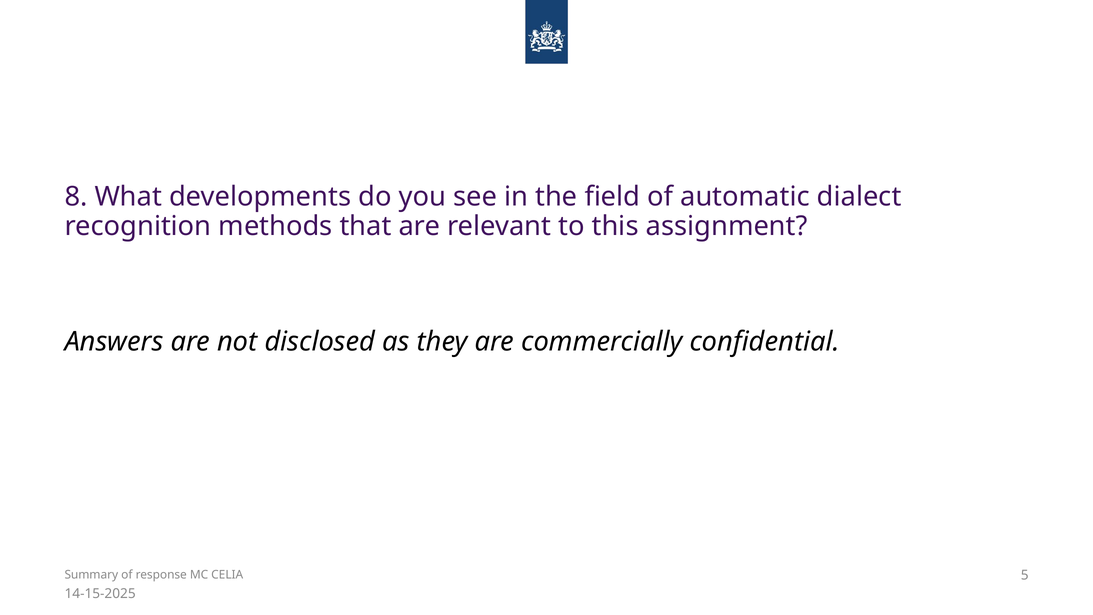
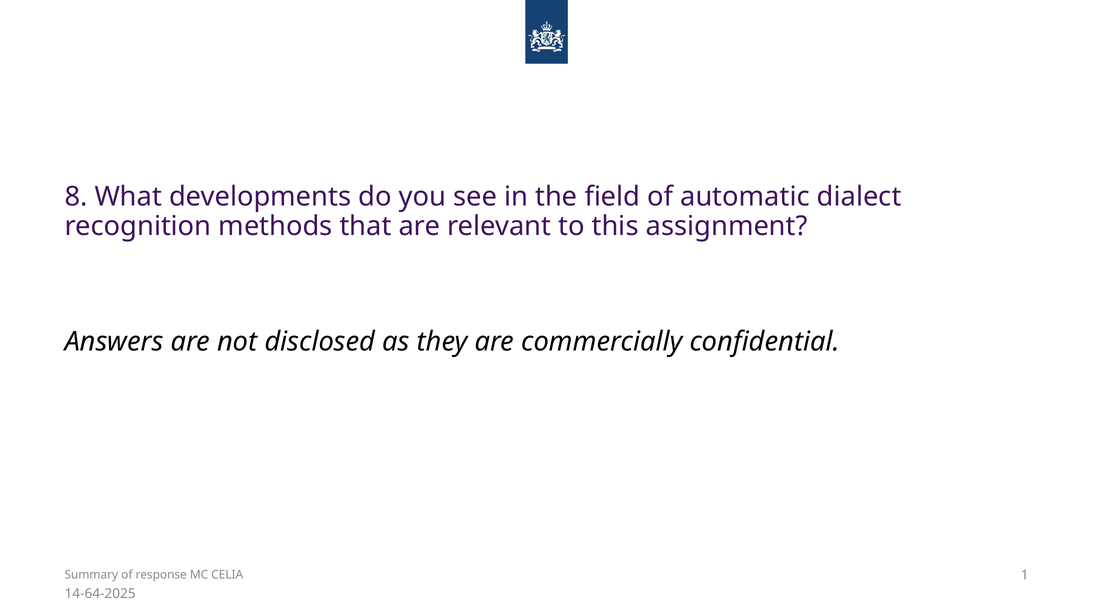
5: 5 -> 1
14-15-2025: 14-15-2025 -> 14-64-2025
